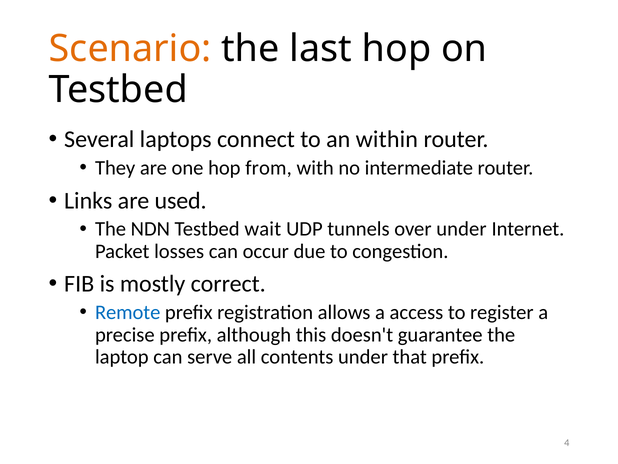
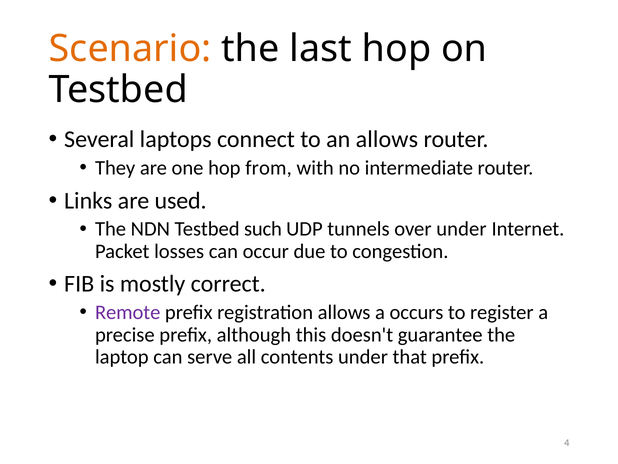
an within: within -> allows
wait: wait -> such
Remote colour: blue -> purple
access: access -> occurs
